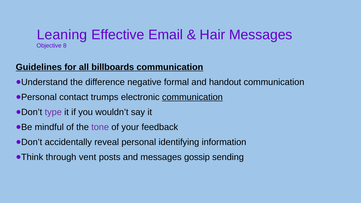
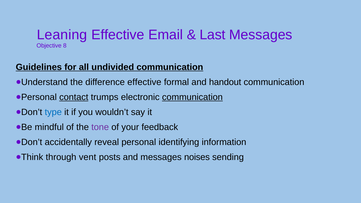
Hair: Hair -> Last
billboards: billboards -> undivided
difference negative: negative -> effective
contact underline: none -> present
type colour: purple -> blue
gossip: gossip -> noises
